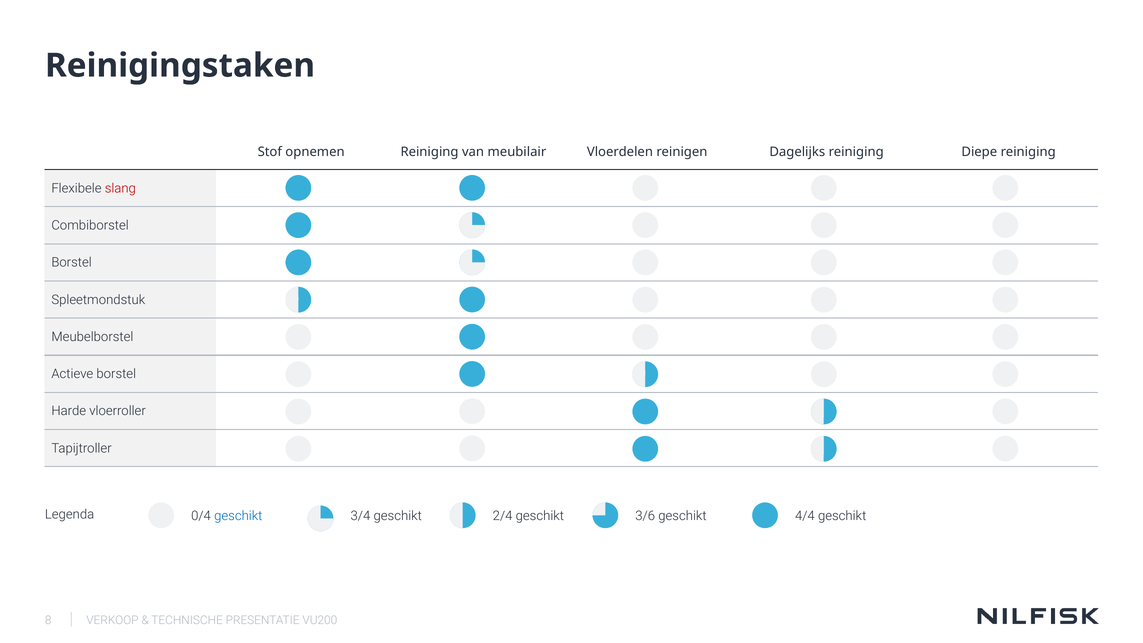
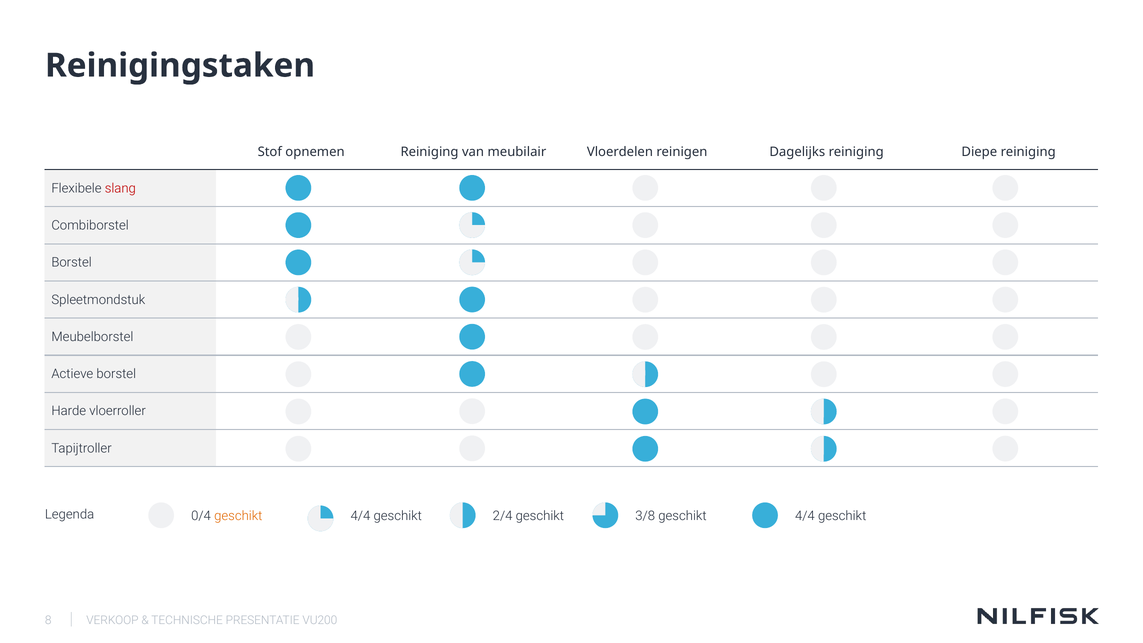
geschikt at (238, 516) colour: blue -> orange
3/4 at (360, 516): 3/4 -> 4/4
3/6: 3/6 -> 3/8
